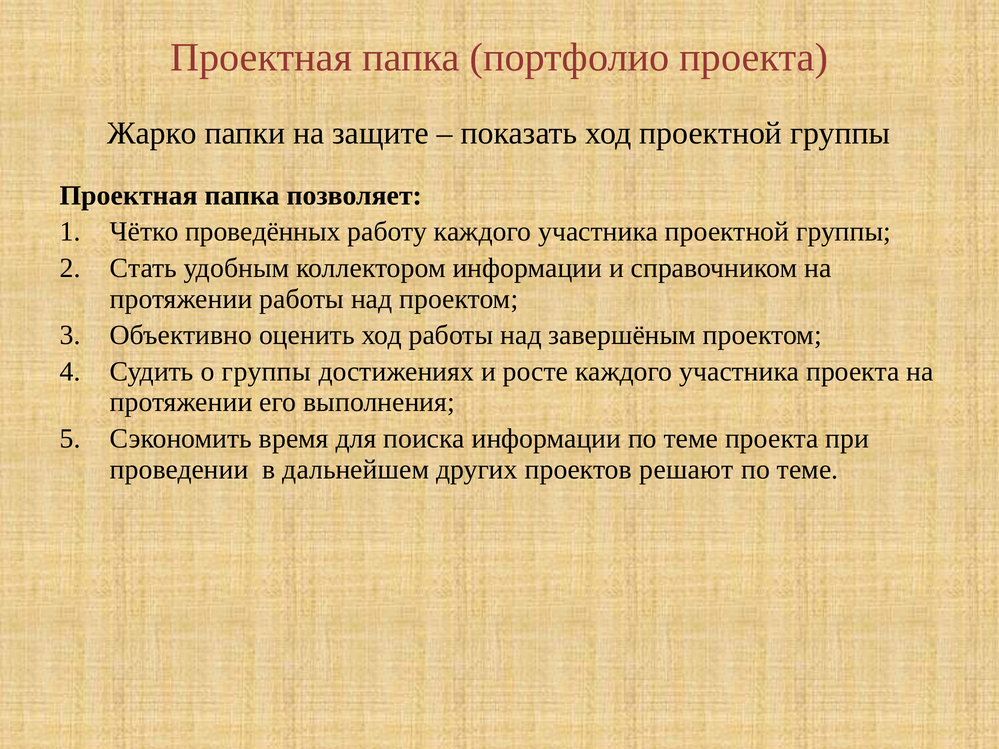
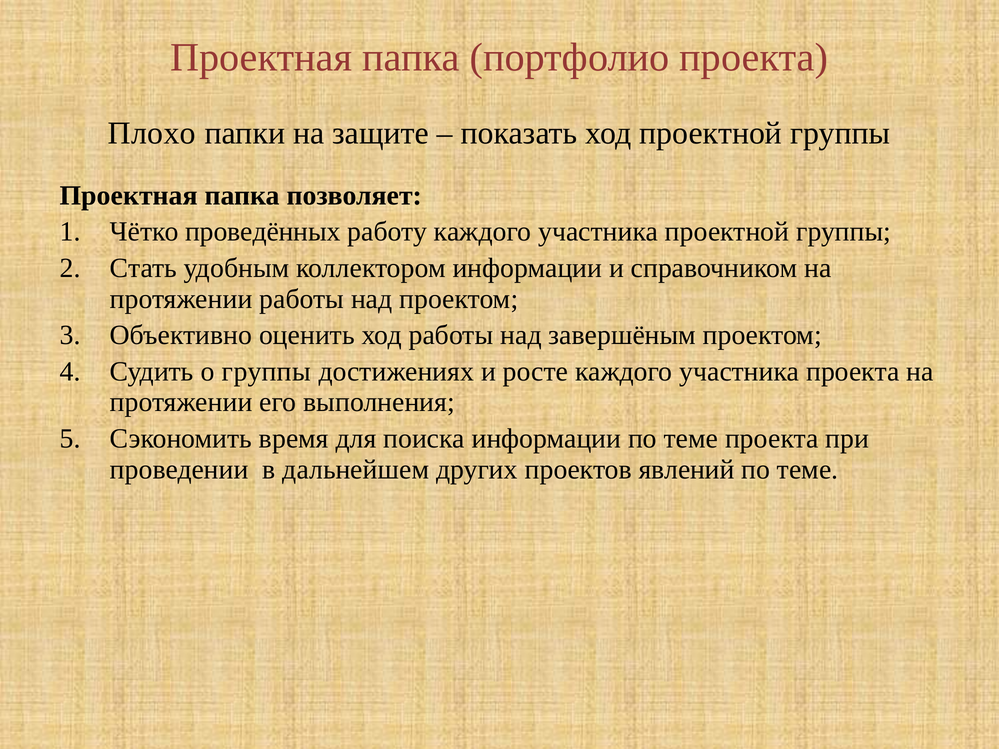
Жарко: Жарко -> Плохо
решают: решают -> явлений
